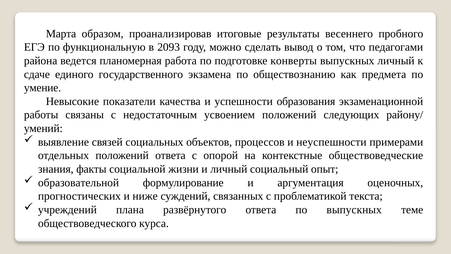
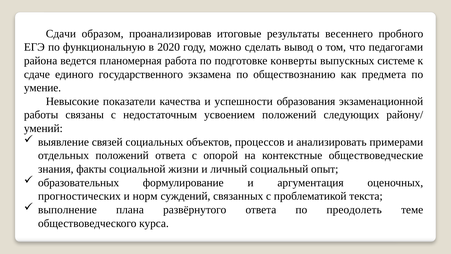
Марта: Марта -> Сдачи
2093: 2093 -> 2020
выпускных личный: личный -> системе
неуспешности: неуспешности -> анализировать
образовательной: образовательной -> образовательных
ниже: ниже -> норм
учреждений: учреждений -> выполнение
по выпускных: выпускных -> преодолеть
